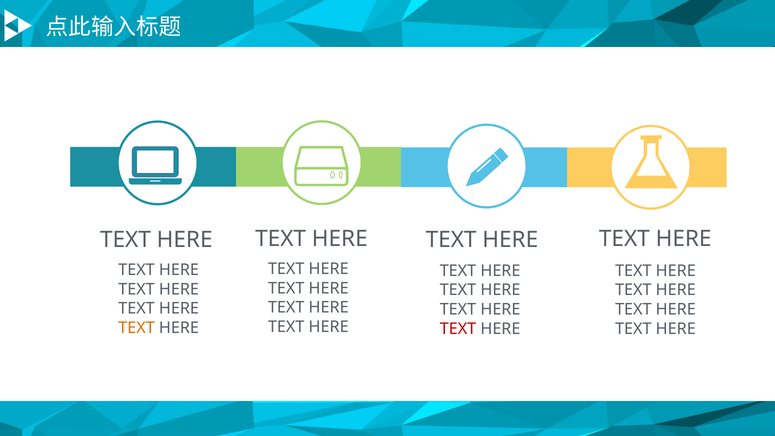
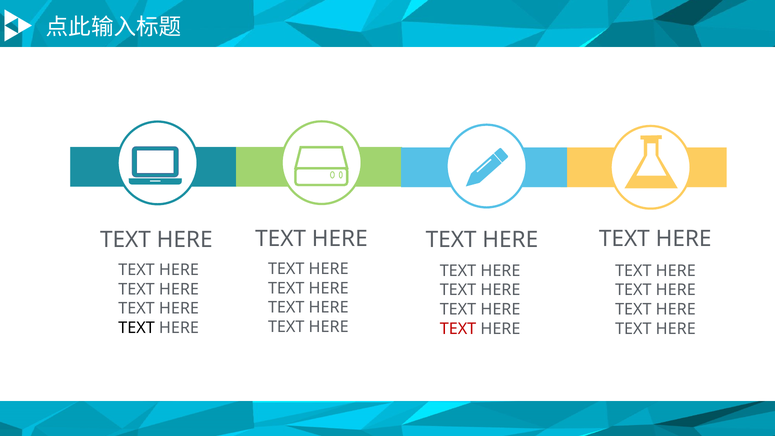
TEXT at (137, 328) colour: orange -> black
